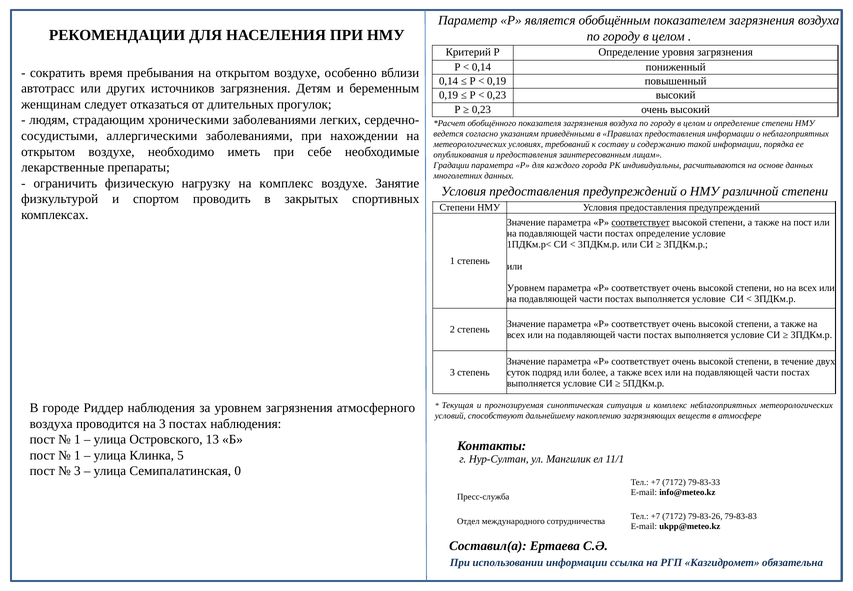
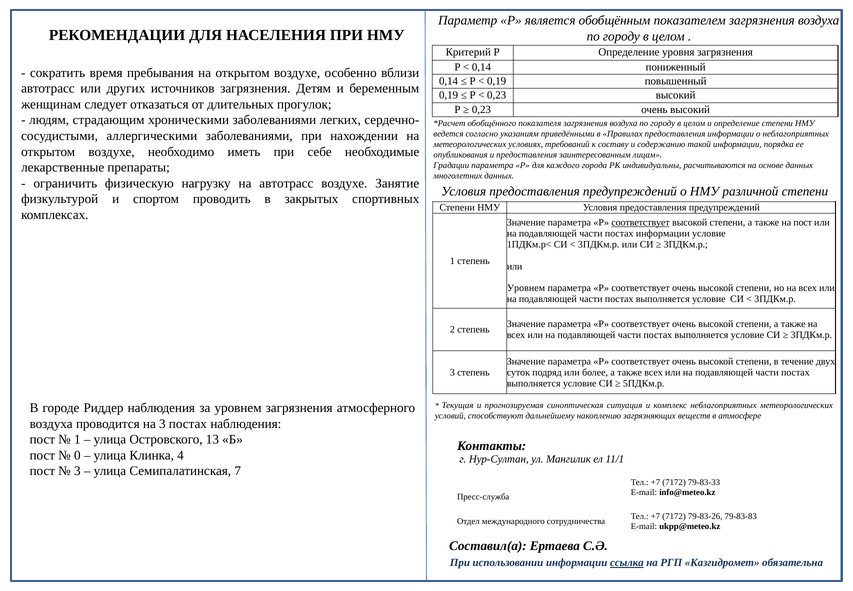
на комплекс: комплекс -> автотрасс
постах определение: определение -> информации
1 at (77, 455): 1 -> 0
5: 5 -> 4
0: 0 -> 7
ссылка underline: none -> present
